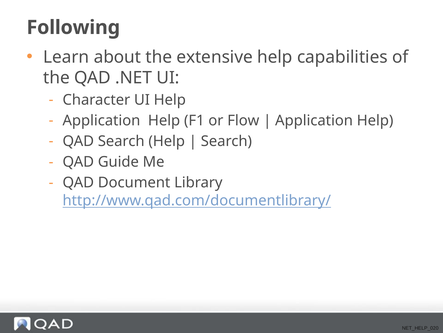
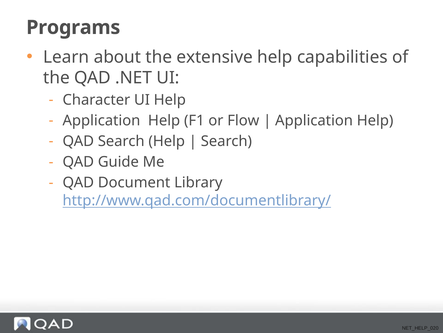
Following: Following -> Programs
